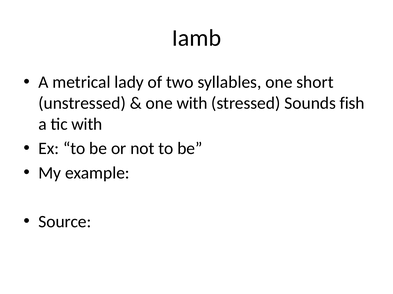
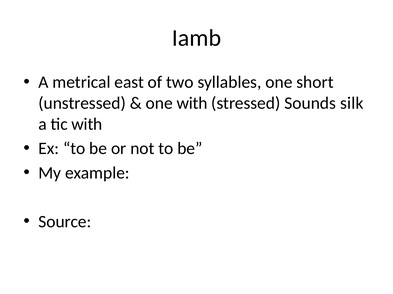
lady: lady -> east
fish: fish -> silk
